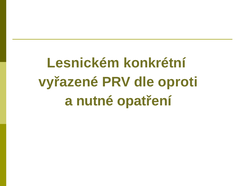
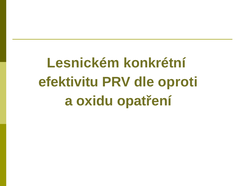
vyřazené: vyřazené -> efektivitu
nutné: nutné -> oxidu
